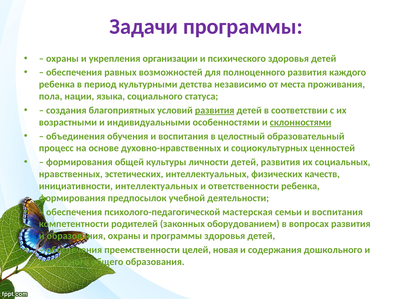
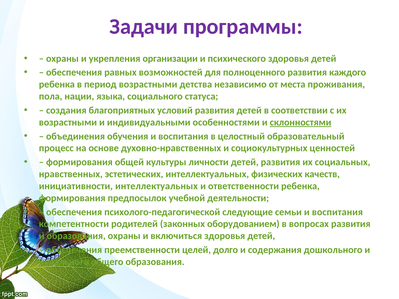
период культурными: культурными -> возрастными
развития at (215, 110) underline: present -> none
мастерская: мастерская -> следующие
и программы: программы -> включиться
новая: новая -> долго
